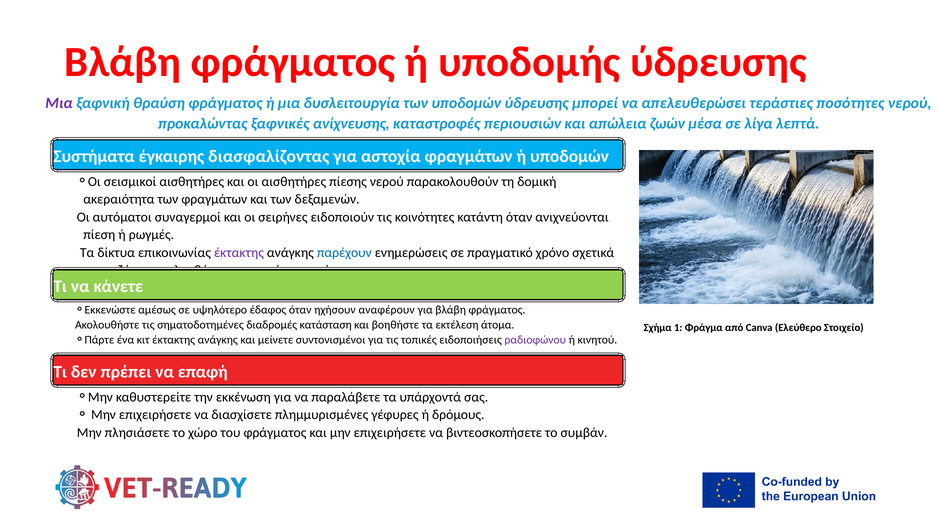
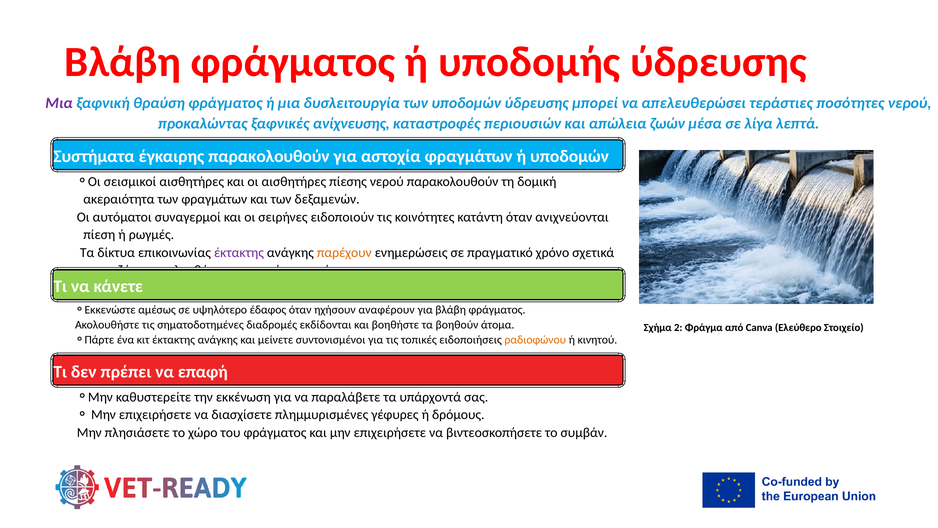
έγκαιρης διασφαλίζοντας: διασφαλίζοντας -> παρακολουθούν
παρέχουν colour: blue -> orange
κατάσταση: κατάσταση -> εκδίδονται
εκτέλεση: εκτέλεση -> βοηθούν
1: 1 -> 2
ραδιοφώνου colour: purple -> orange
